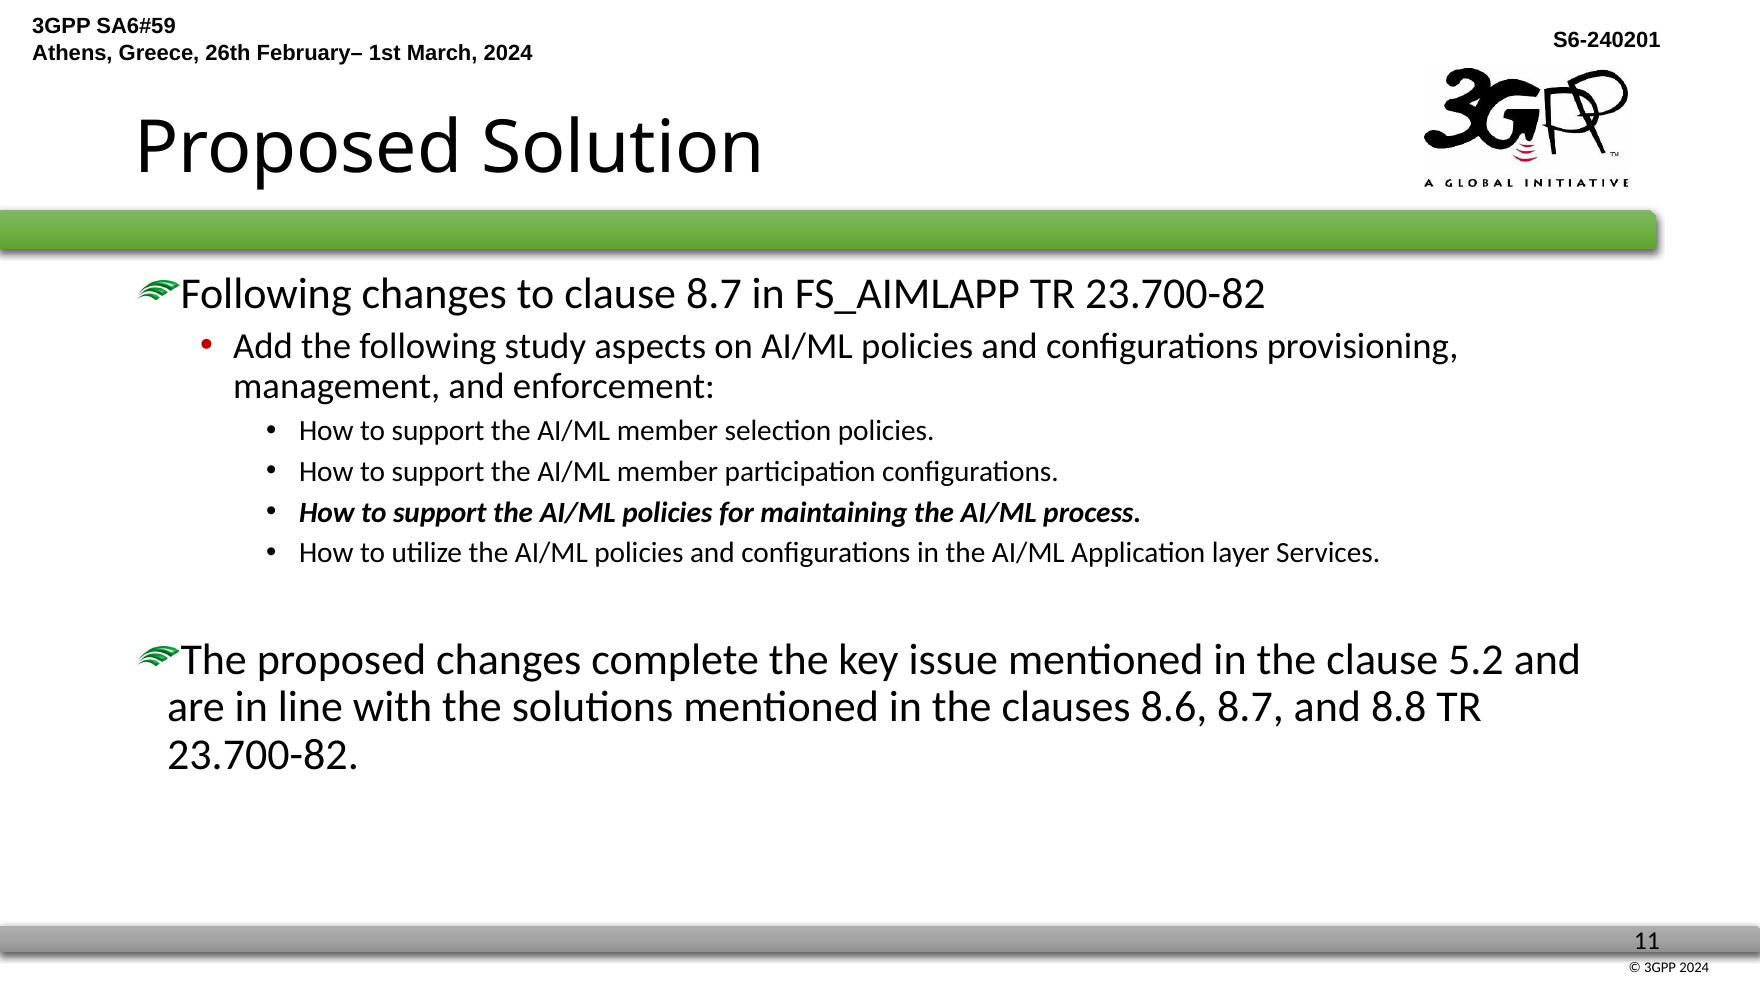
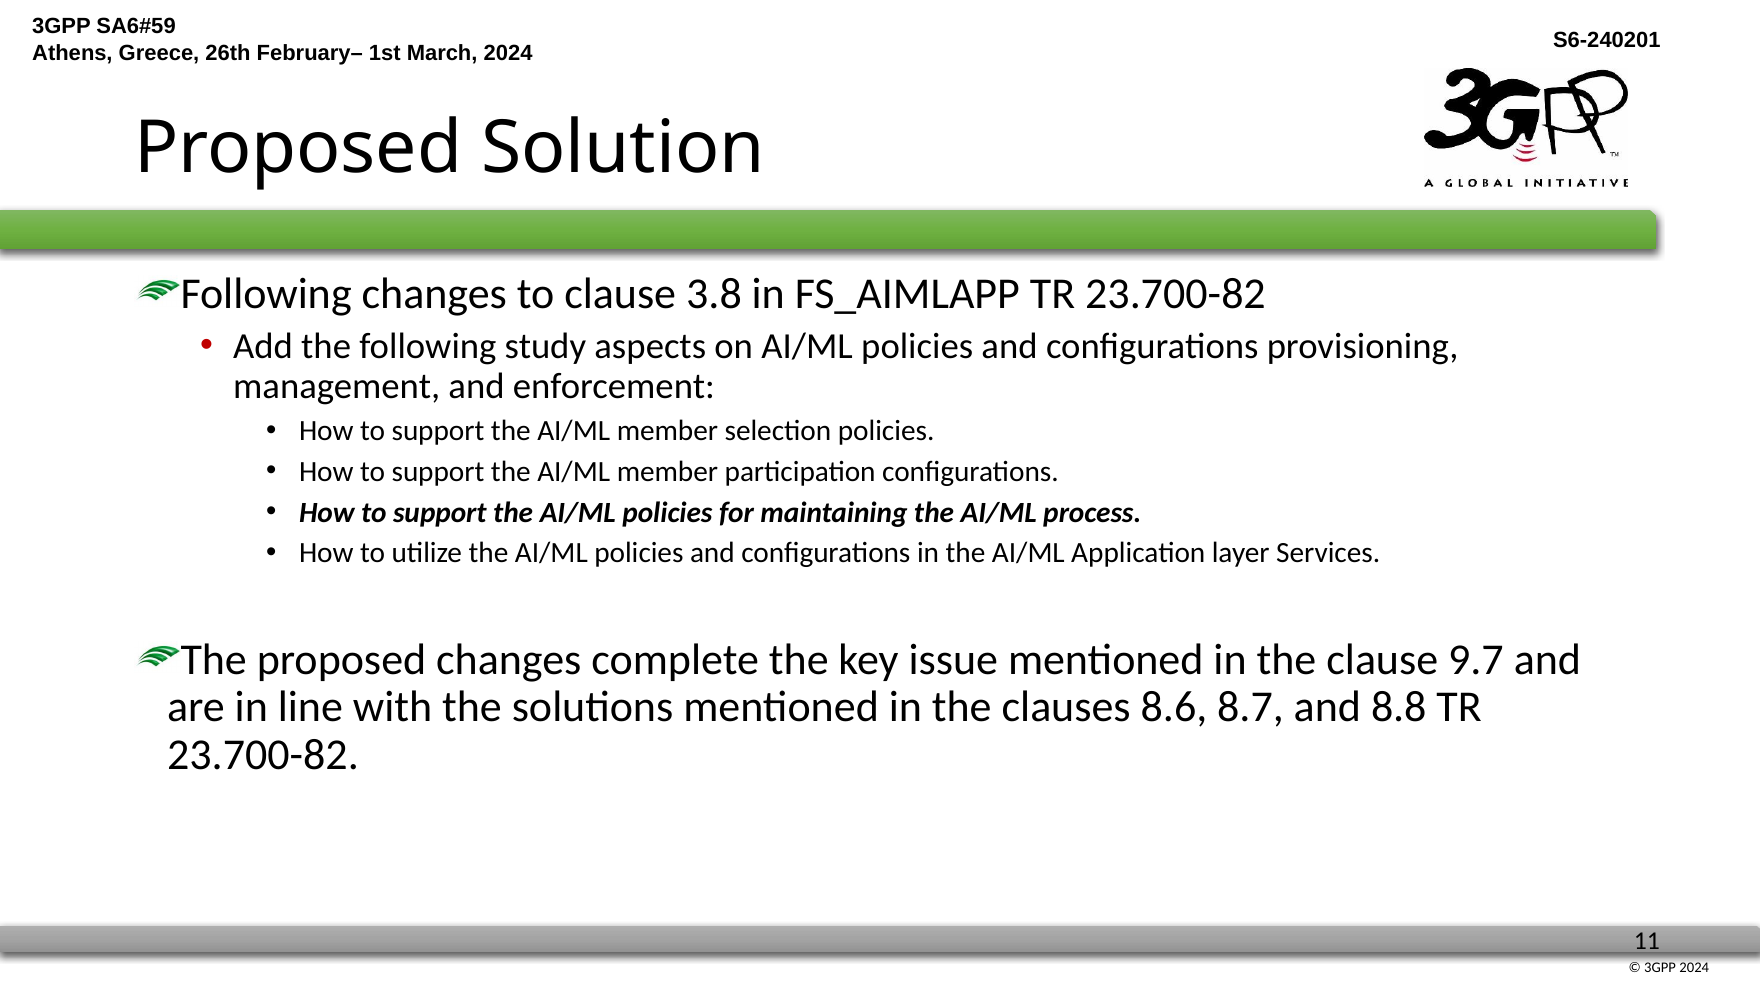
clause 8.7: 8.7 -> 3.8
5.2: 5.2 -> 9.7
